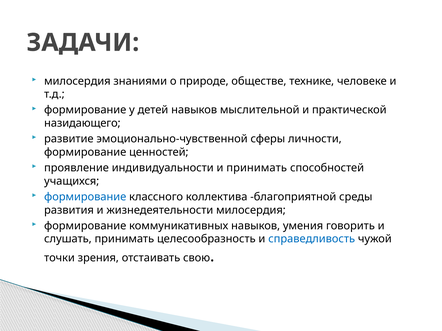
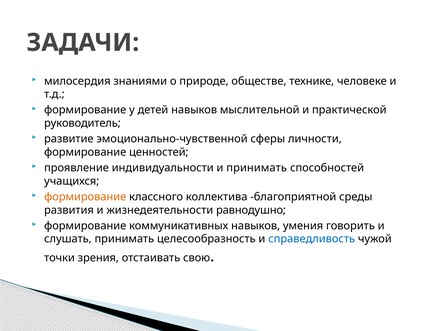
назидающего: назидающего -> руководитель
формирование at (85, 197) colour: blue -> orange
жизнедеятельности милосердия: милосердия -> равнодушно
